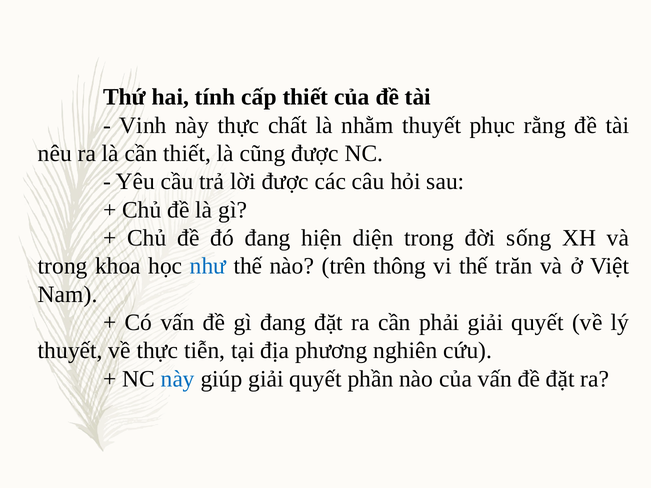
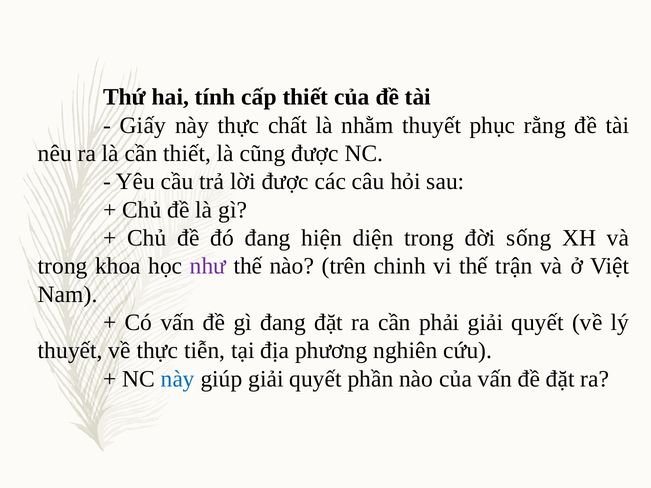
Vinh: Vinh -> Giấy
như colour: blue -> purple
thông: thông -> chinh
trăn: trăn -> trận
